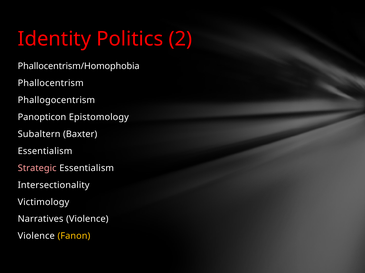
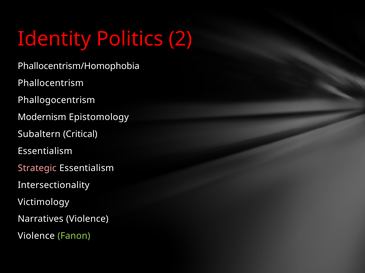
Panopticon: Panopticon -> Modernism
Baxter: Baxter -> Critical
Fanon colour: yellow -> light green
